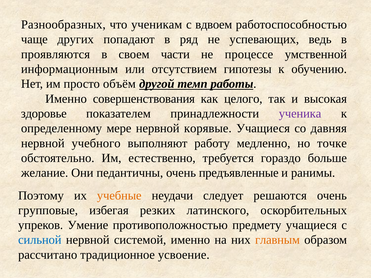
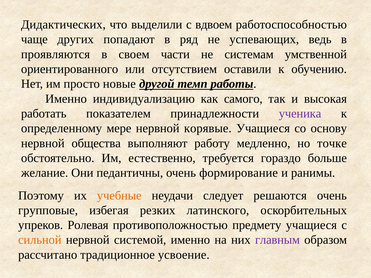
Разнообразных: Разнообразных -> Дидактических
ученикам: ученикам -> выделили
процессе: процессе -> системам
информационным: информационным -> ориентированного
гипотезы: гипотезы -> оставили
объём: объём -> новые
совершенствования: совершенствования -> индивидуализацию
целого: целого -> самого
здоровье: здоровье -> работать
давняя: давняя -> основу
учебного: учебного -> общества
предъявленные: предъявленные -> формирование
Умение: Умение -> Ролевая
сильной colour: blue -> orange
главным colour: orange -> purple
